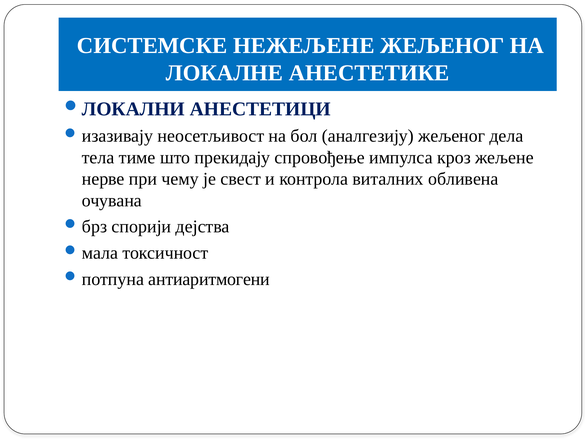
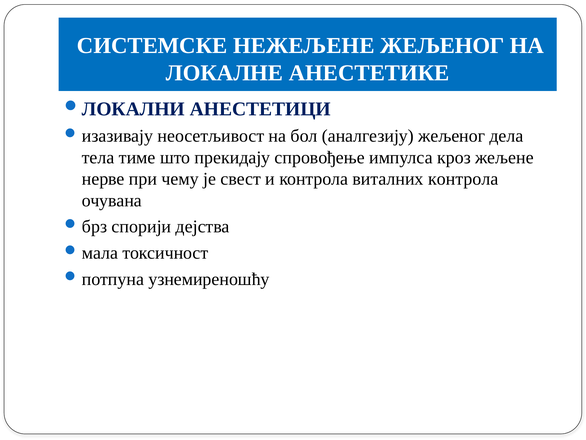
виталних обливена: обливена -> контрола
антиаритмогени: антиаритмогени -> узнемиреношћу
